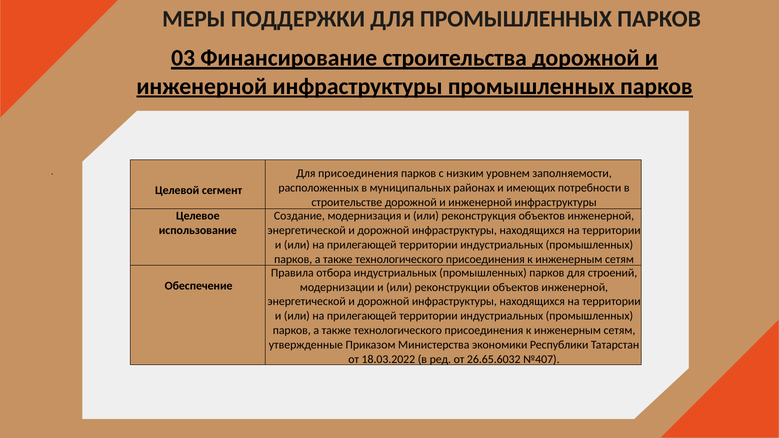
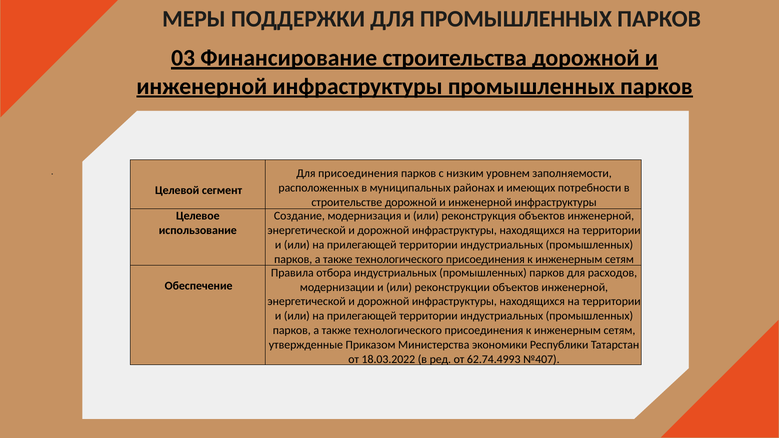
строений: строений -> расходов
26.65.6032: 26.65.6032 -> 62.74.4993
